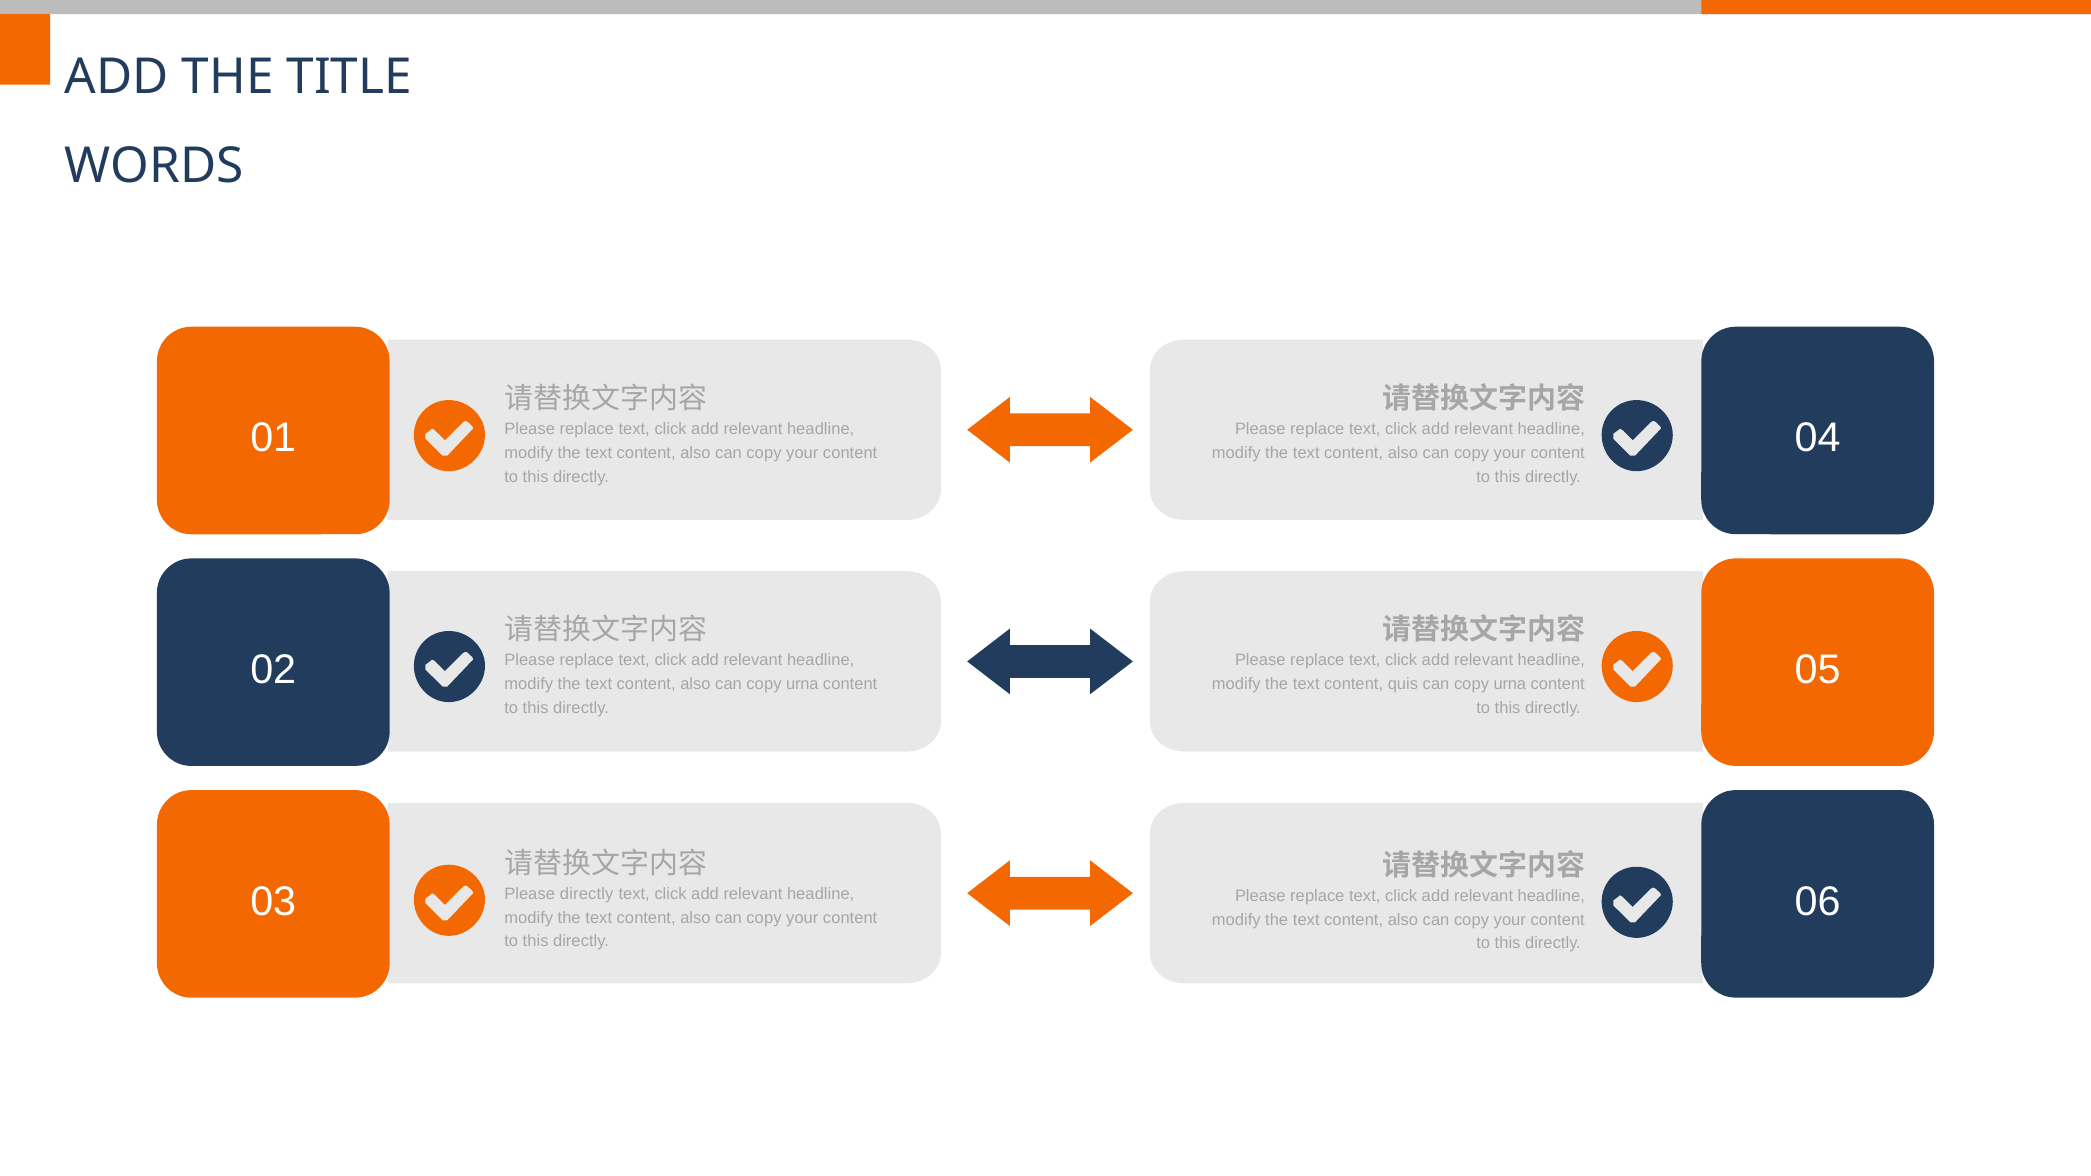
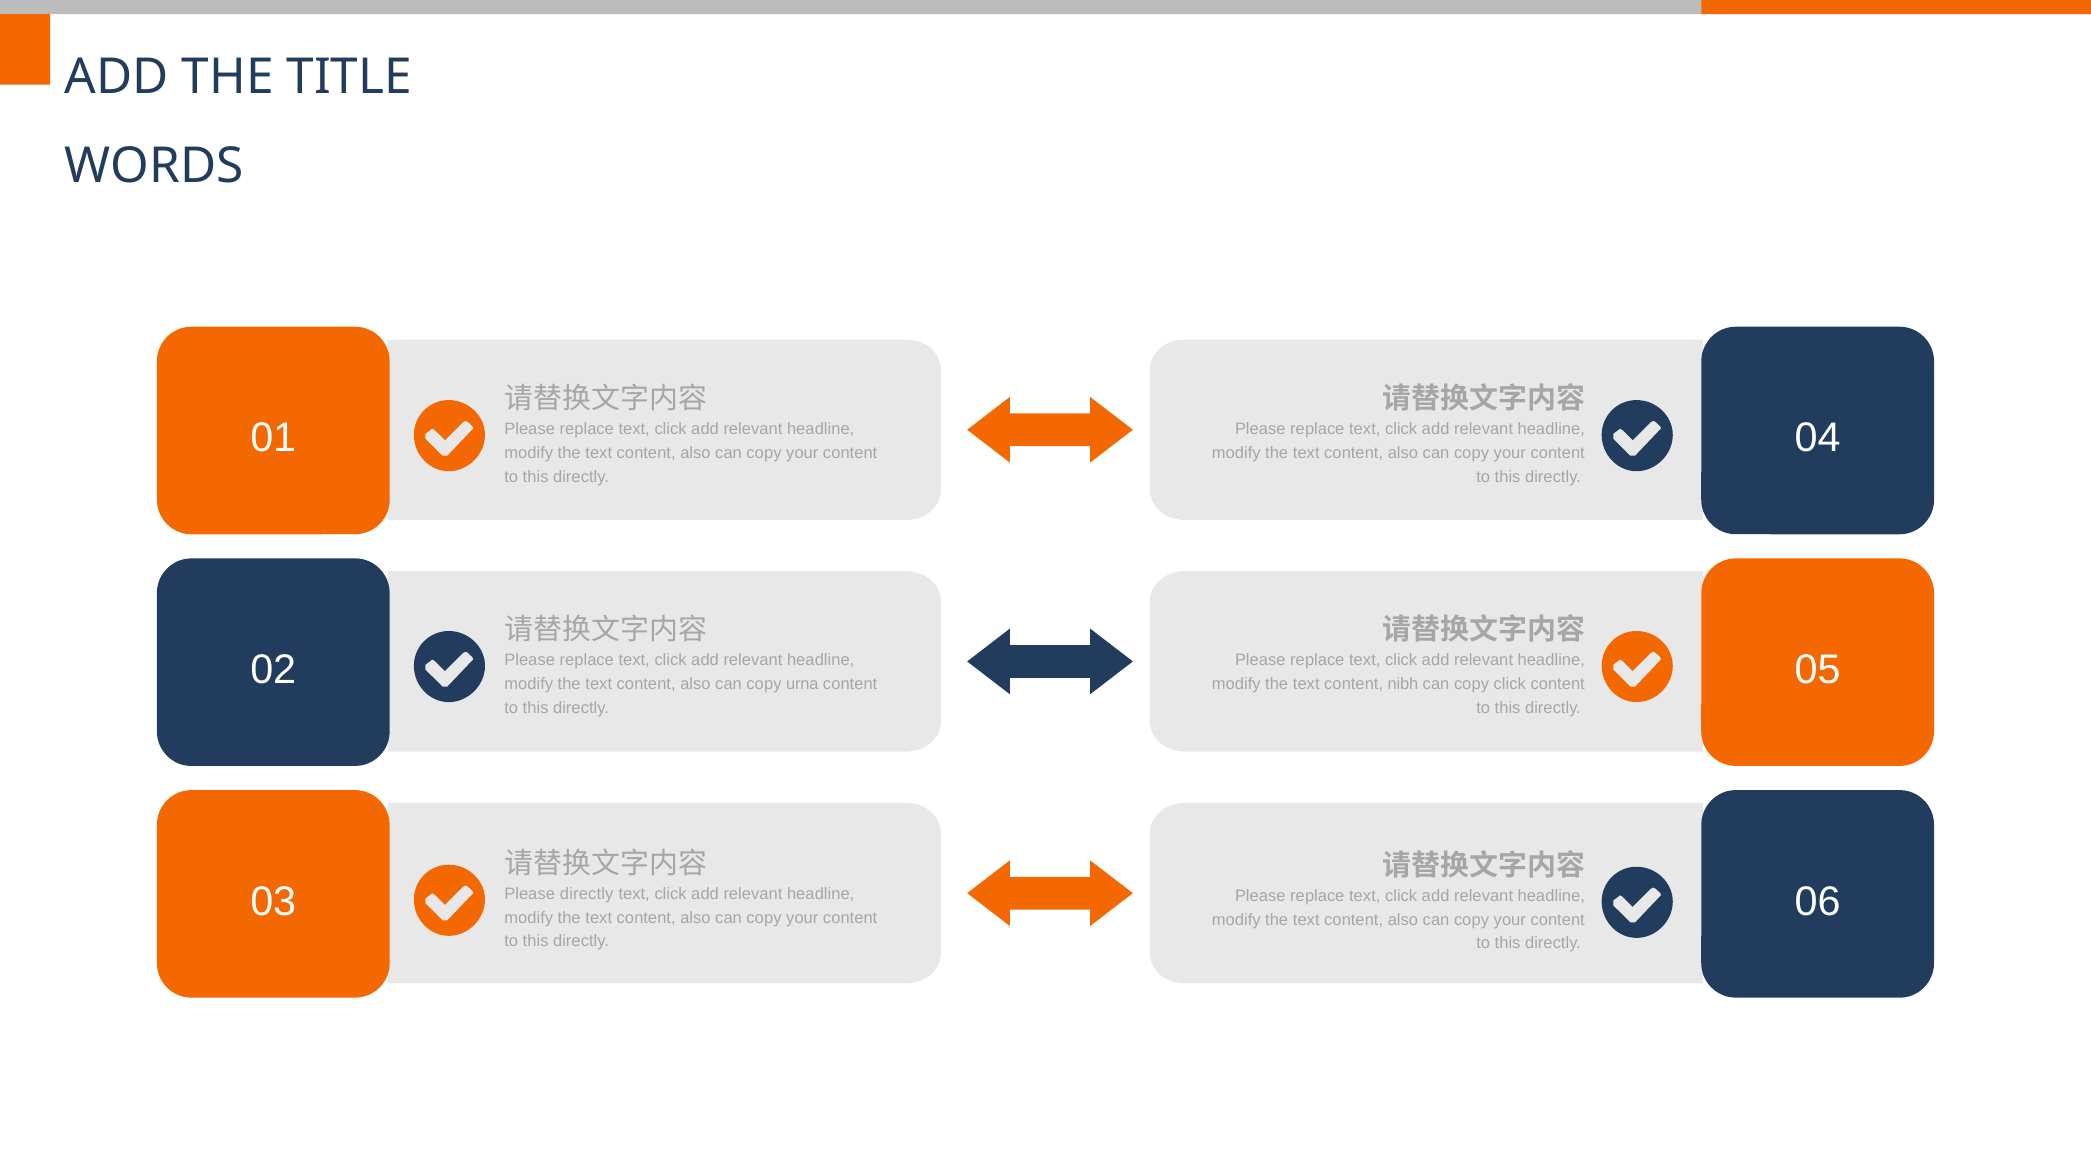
quis: quis -> nibh
urna at (1510, 684): urna -> click
